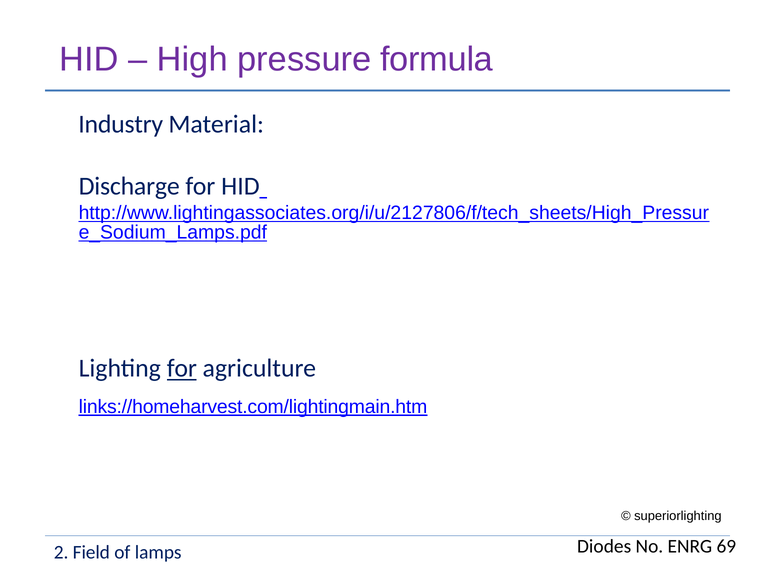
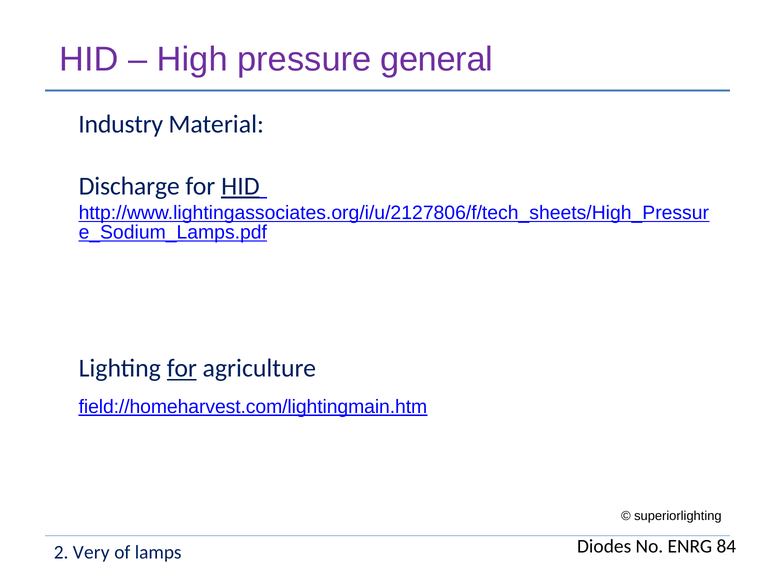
formula: formula -> general
HID at (240, 186) underline: none -> present
links://homeharvest.com/lightingmain.htm: links://homeharvest.com/lightingmain.htm -> field://homeharvest.com/lightingmain.htm
69: 69 -> 84
Field: Field -> Very
